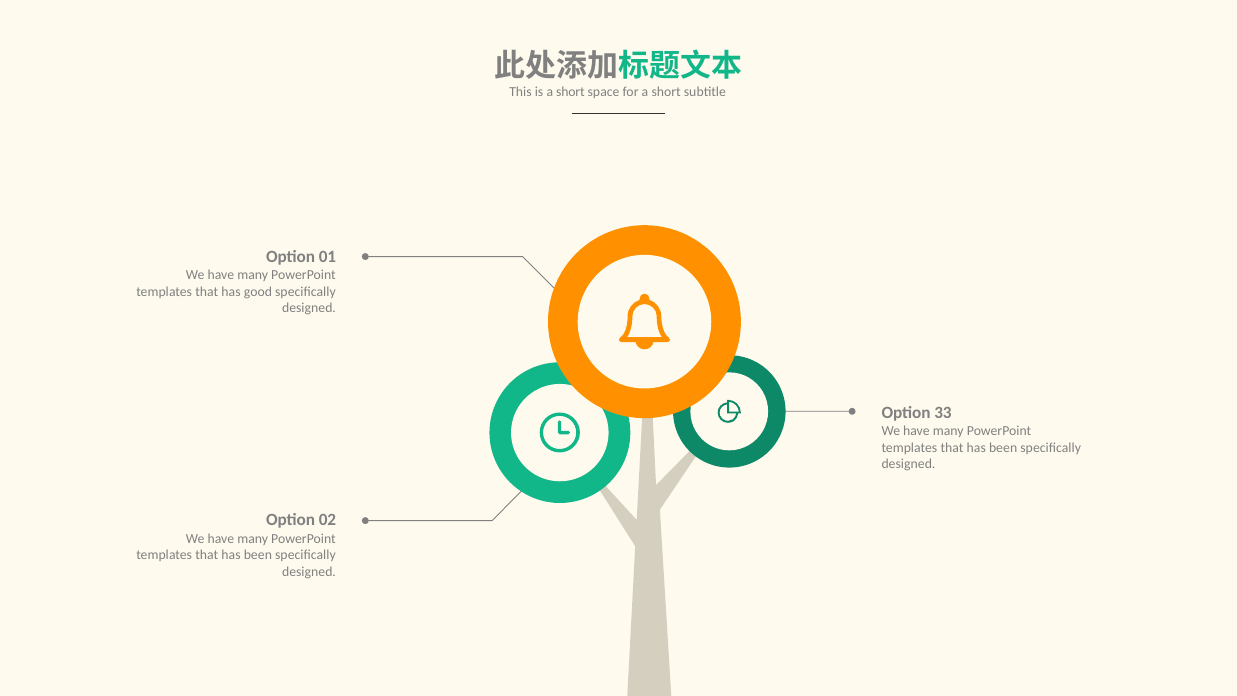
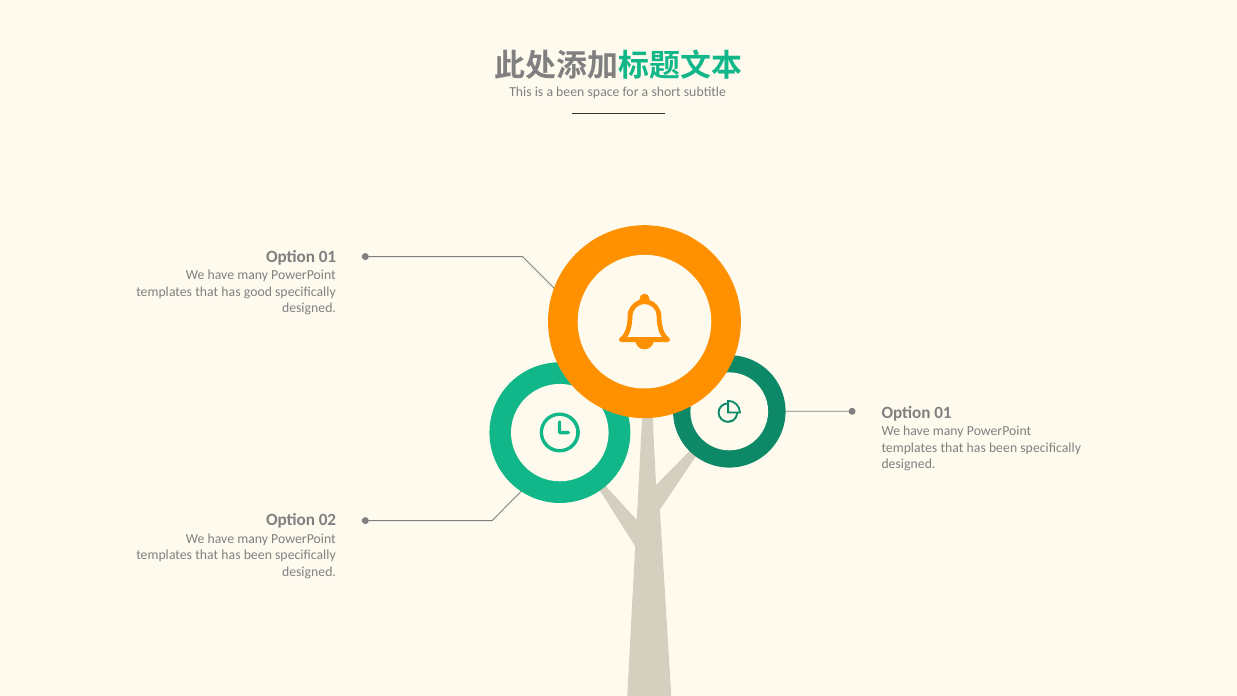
is a short: short -> been
33 at (943, 413): 33 -> 01
